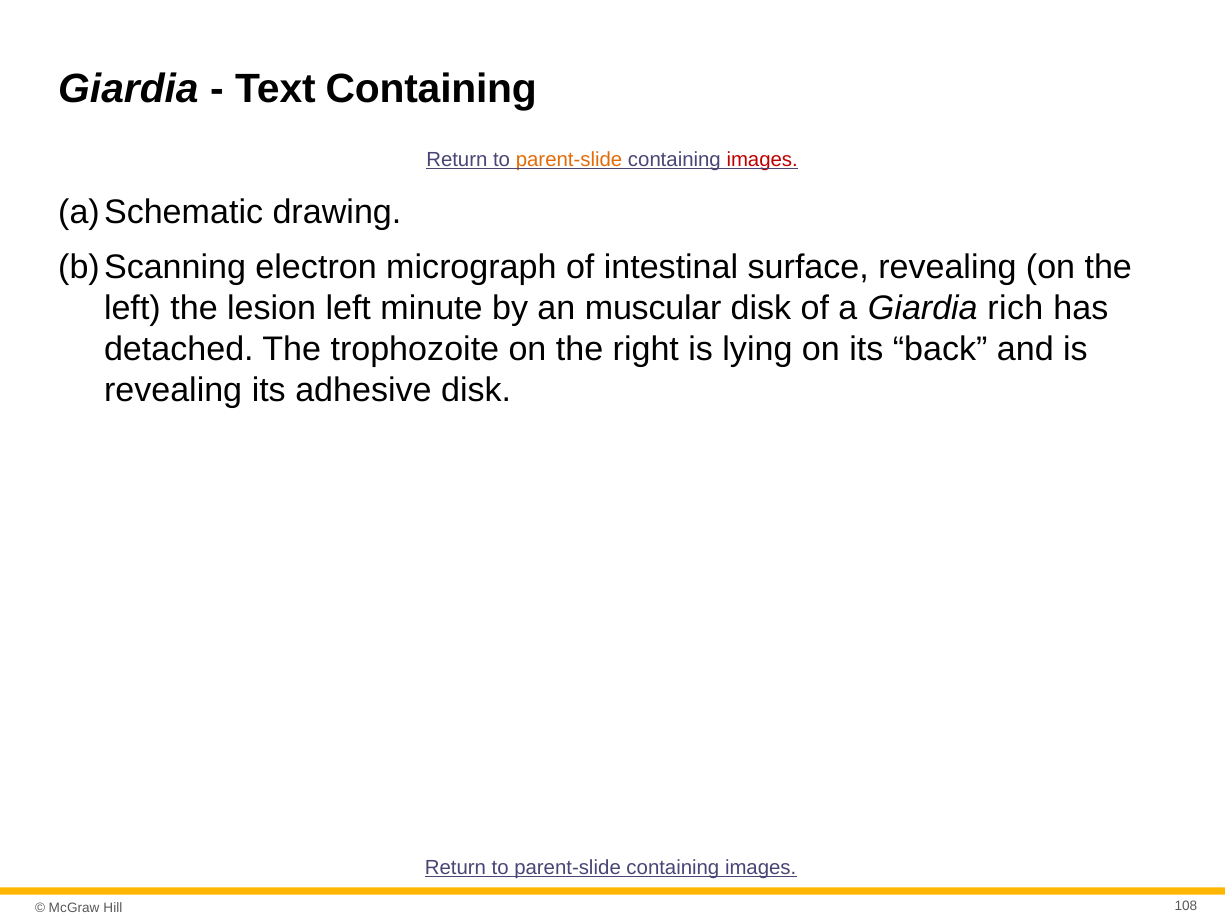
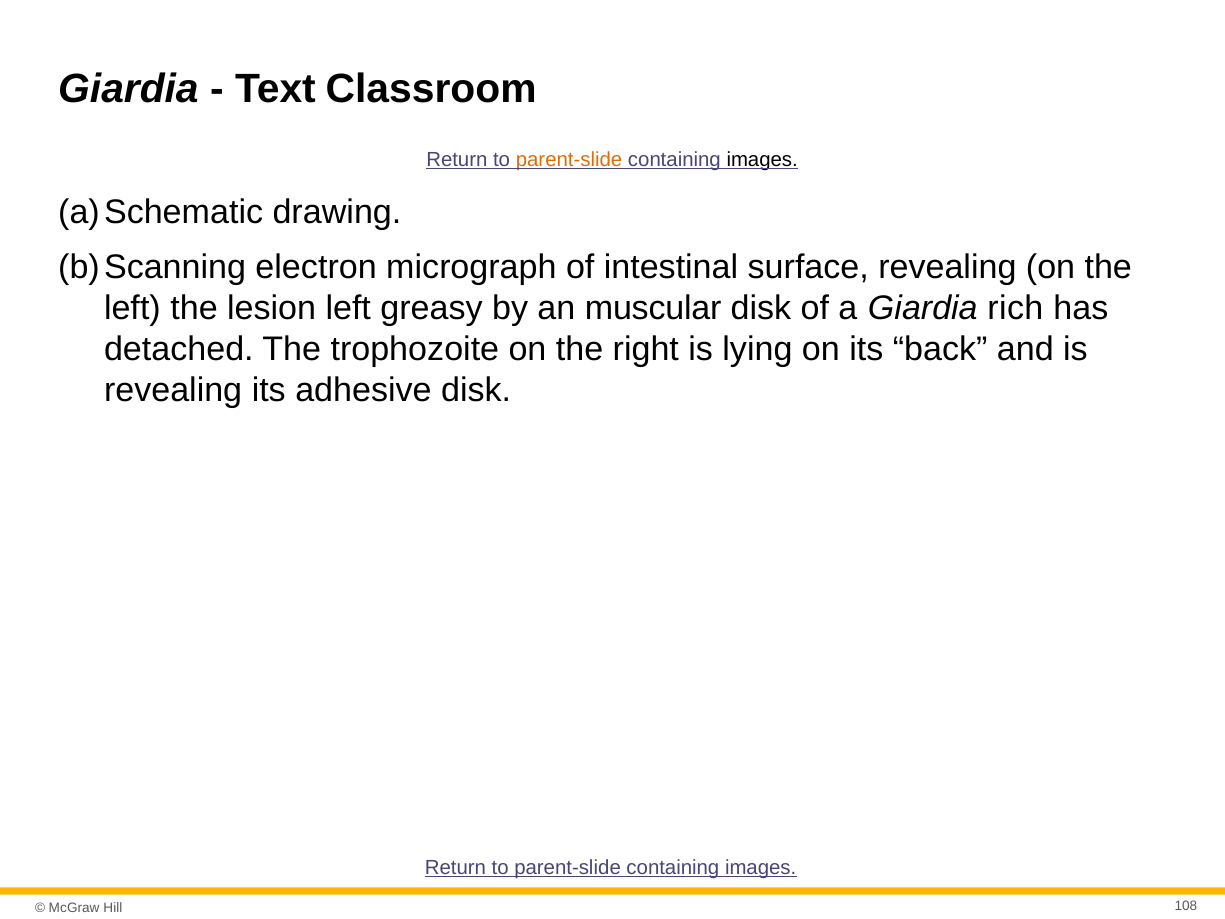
Text Containing: Containing -> Classroom
images at (762, 160) colour: red -> black
minute: minute -> greasy
